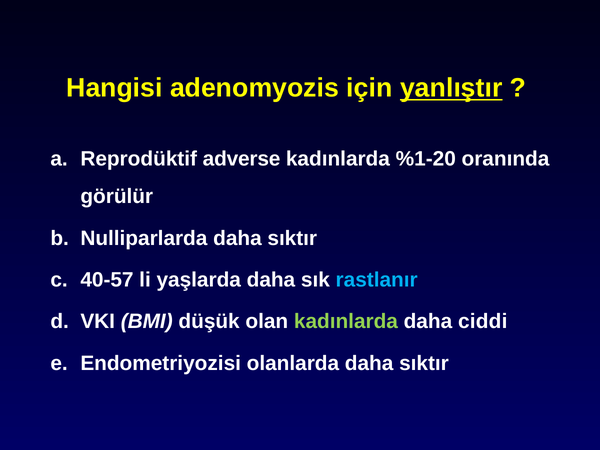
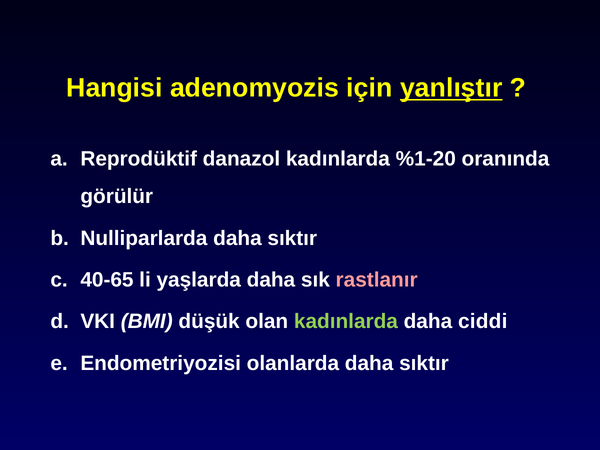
adverse: adverse -> danazol
40-57: 40-57 -> 40-65
rastlanır colour: light blue -> pink
